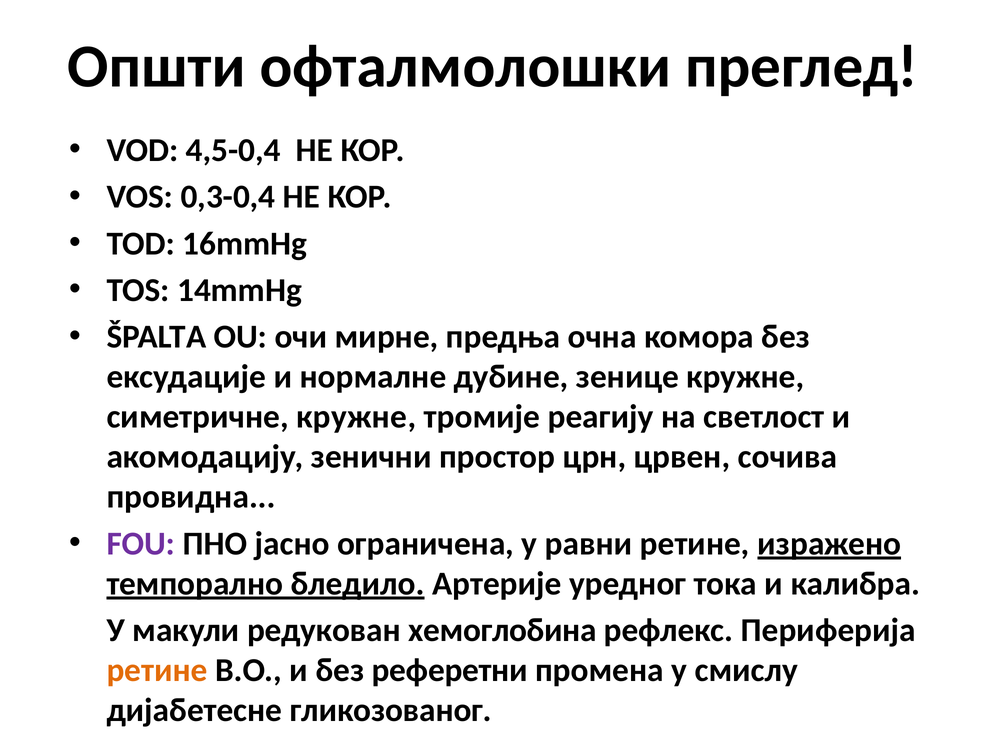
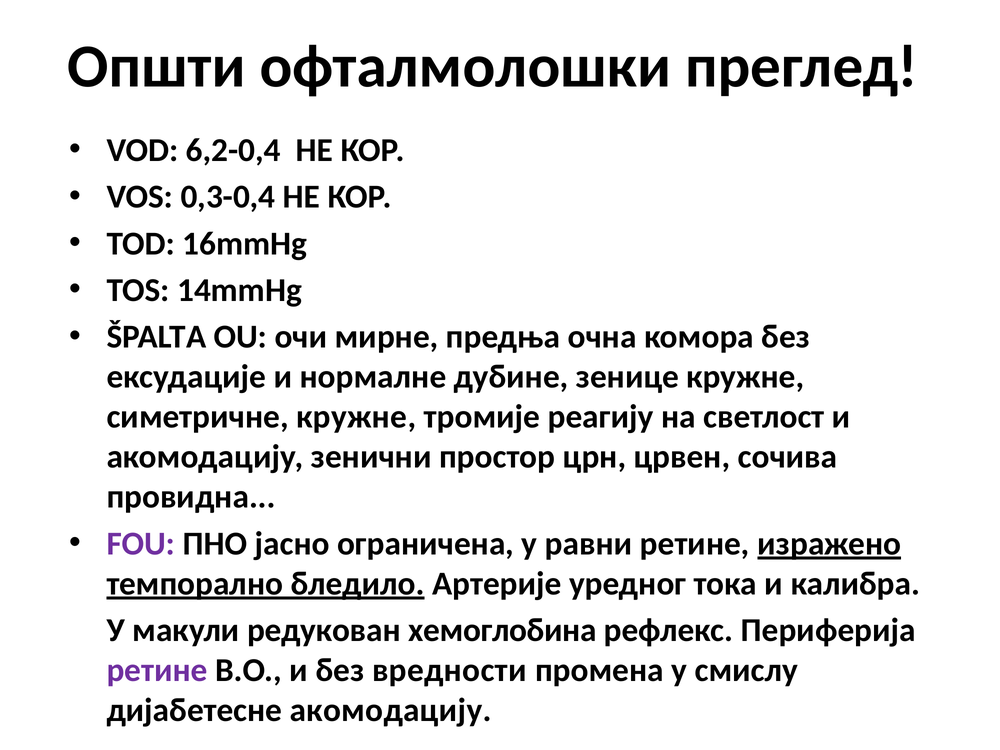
4,5-0,4: 4,5-0,4 -> 6,2-0,4
ретине at (157, 670) colour: orange -> purple
реферетни: реферетни -> вредности
дијабетесне гликозованог: гликозованог -> акомодацију
